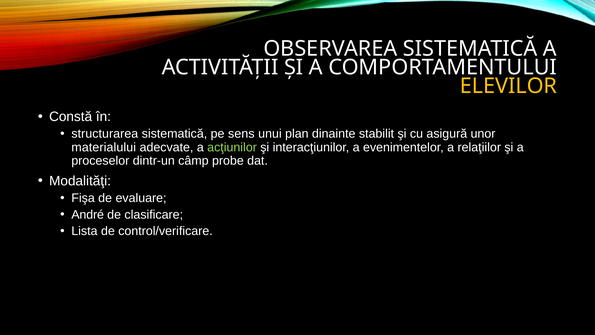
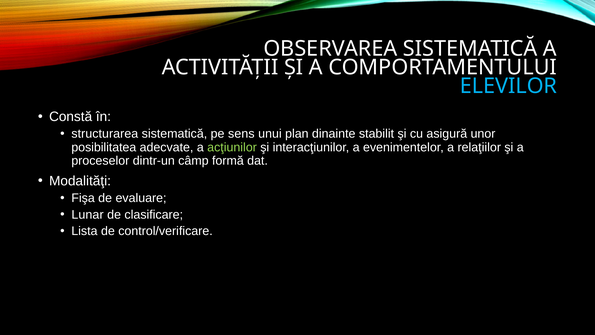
ELEVILOR colour: yellow -> light blue
materialului: materialului -> posibilitatea
probe: probe -> formă
André: André -> Lunar
